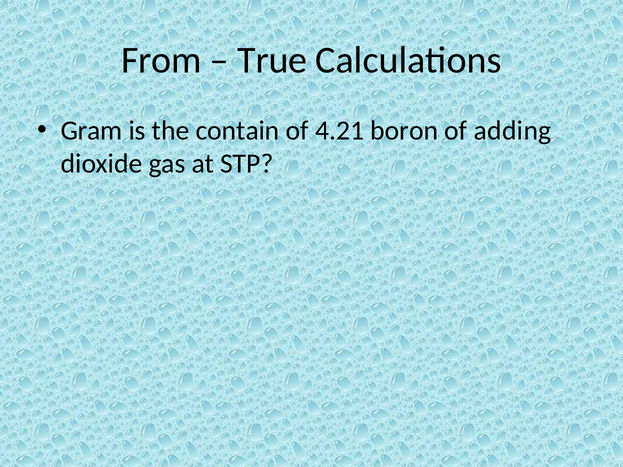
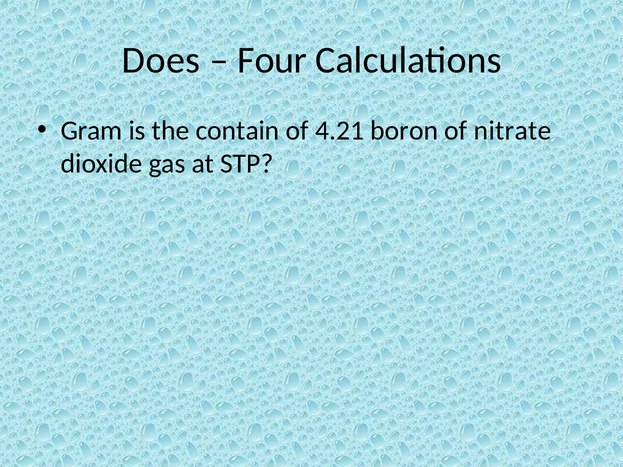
From: From -> Does
True: True -> Four
adding: adding -> nitrate
